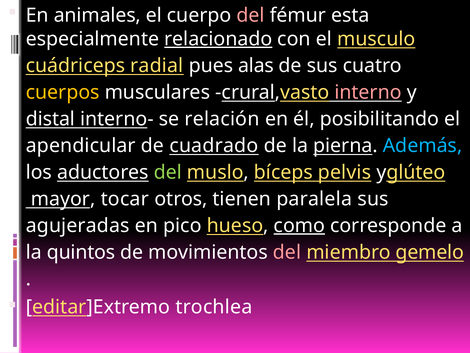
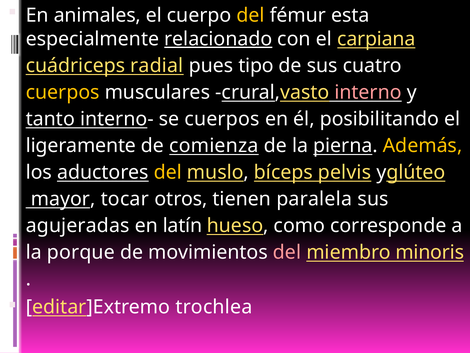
del at (251, 15) colour: pink -> yellow
musculo: musculo -> carpiana
alas: alas -> tipo
distal: distal -> tanto
se relación: relación -> cuerpos
apendicular: apendicular -> ligeramente
cuadrado: cuadrado -> comienza
Además colour: light blue -> yellow
del at (168, 172) colour: light green -> yellow
pico: pico -> latín
como underline: present -> none
quintos: quintos -> porque
gemelo: gemelo -> minoris
